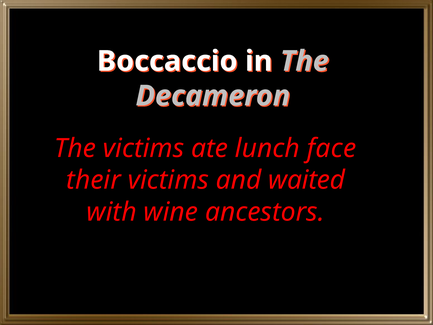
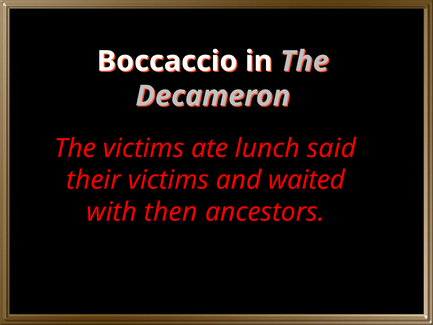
face: face -> said
wine: wine -> then
